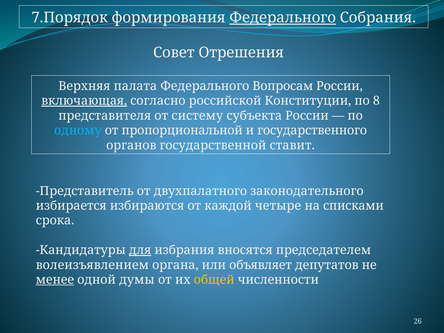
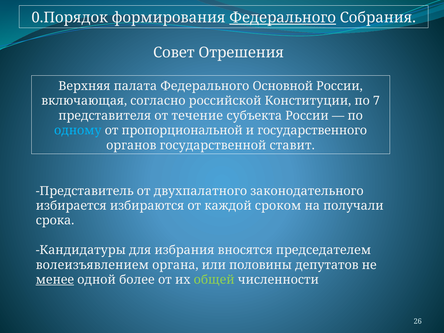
7.Порядок: 7.Порядок -> 0.Порядок
Вопросам: Вопросам -> Основной
включающая underline: present -> none
8: 8 -> 7
систему: систему -> течение
четыре: четыре -> сроком
списками: списками -> получали
для underline: present -> none
объявляет: объявляет -> половины
думы: думы -> более
общей colour: yellow -> light green
